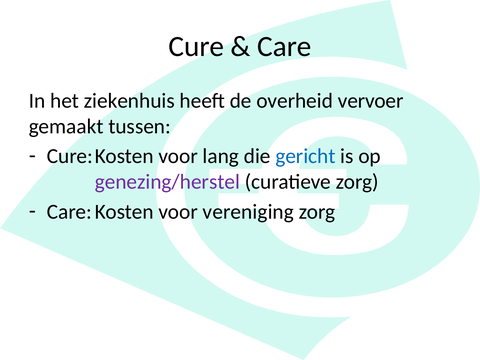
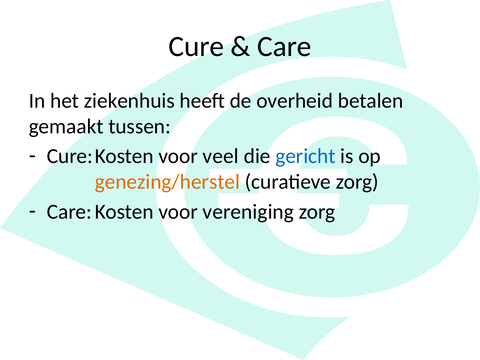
vervoer: vervoer -> betalen
lang: lang -> veel
genezing/herstel colour: purple -> orange
